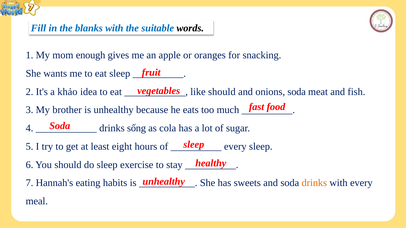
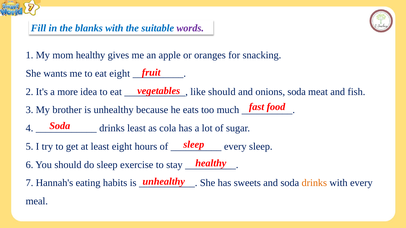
words colour: black -> purple
mom enough: enough -> healthy
eat sleep: sleep -> eight
khảo: khảo -> more
drinks sống: sống -> least
